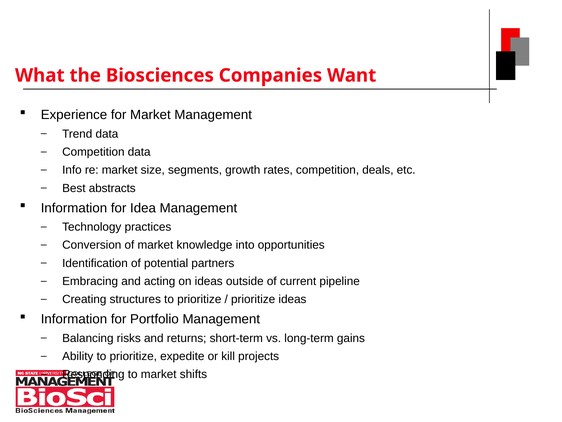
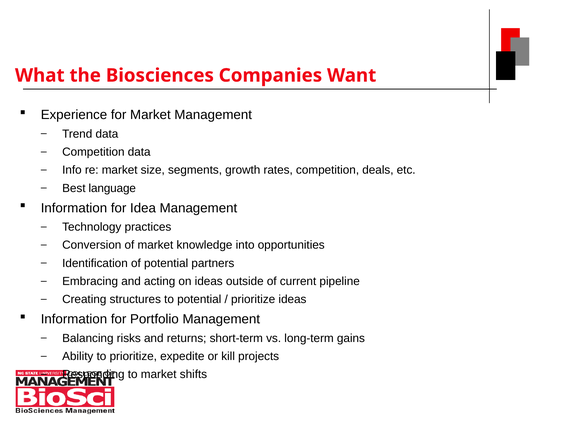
abstracts: abstracts -> language
structures to prioritize: prioritize -> potential
